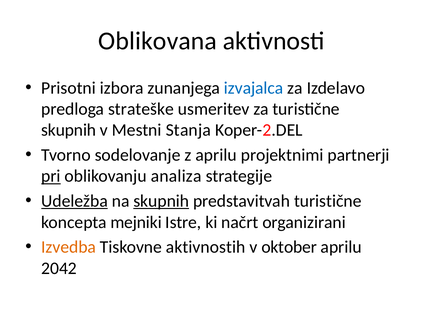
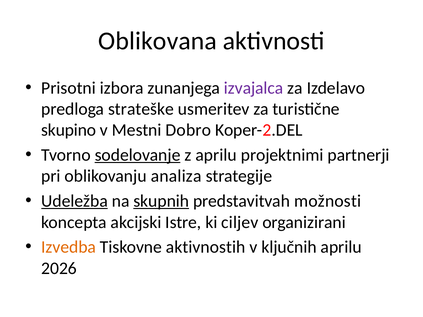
izvajalca colour: blue -> purple
skupnih at (69, 130): skupnih -> skupino
Stanja: Stanja -> Dobro
sodelovanje underline: none -> present
pri underline: present -> none
predstavitvah turistične: turistične -> možnosti
mejniki: mejniki -> akcijski
načrt: načrt -> ciljev
oktober: oktober -> ključnih
2042: 2042 -> 2026
